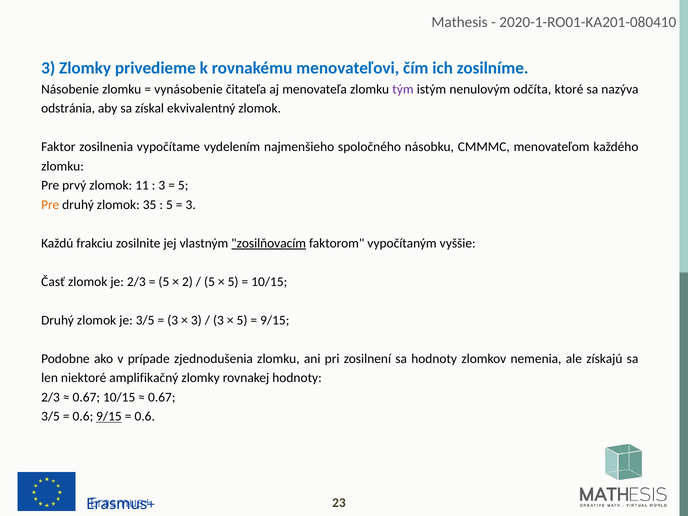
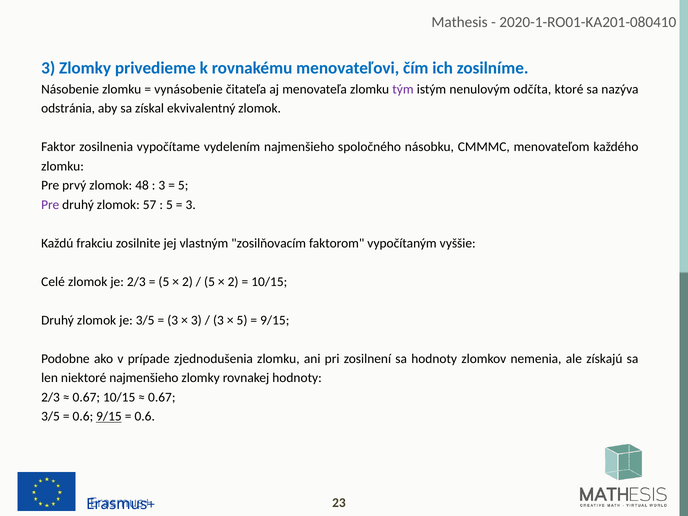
11: 11 -> 48
Pre at (50, 205) colour: orange -> purple
35: 35 -> 57
zosilňovacím underline: present -> none
Časť: Časť -> Celé
5 at (233, 282): 5 -> 2
niektoré amplifikačný: amplifikačný -> najmenšieho
